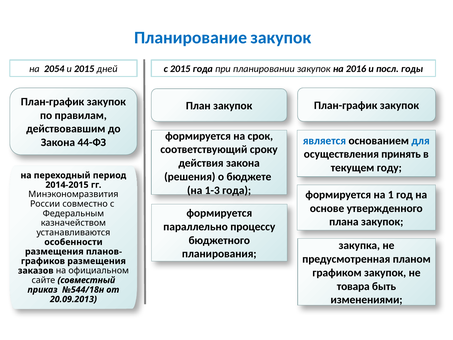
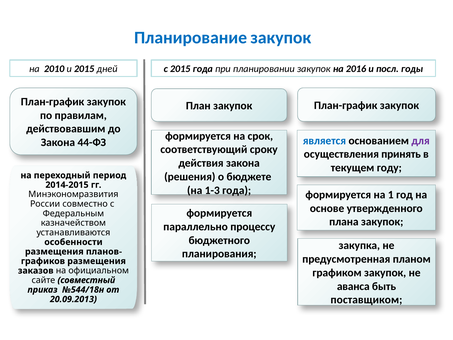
2054: 2054 -> 2010
для colour: blue -> purple
товара: товара -> аванса
изменениями: изменениями -> поставщиком
